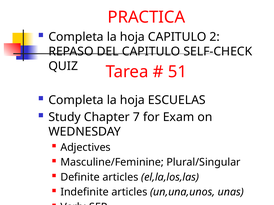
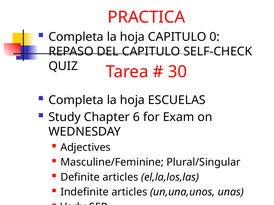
2: 2 -> 0
51: 51 -> 30
7: 7 -> 6
